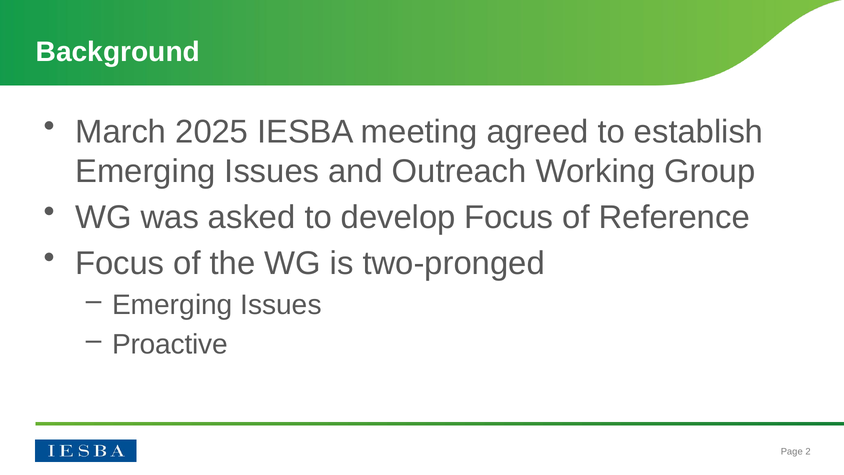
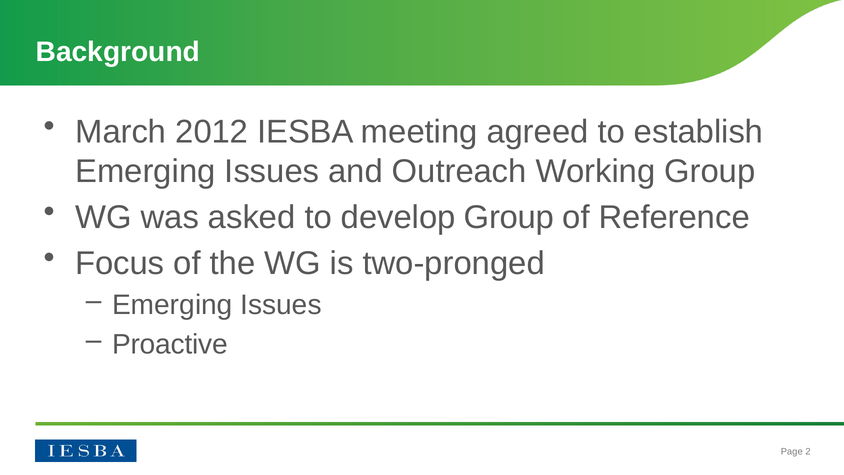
2025: 2025 -> 2012
develop Focus: Focus -> Group
